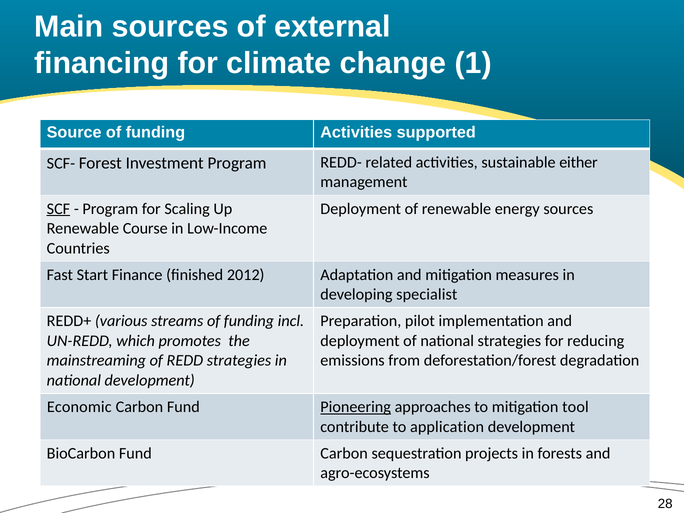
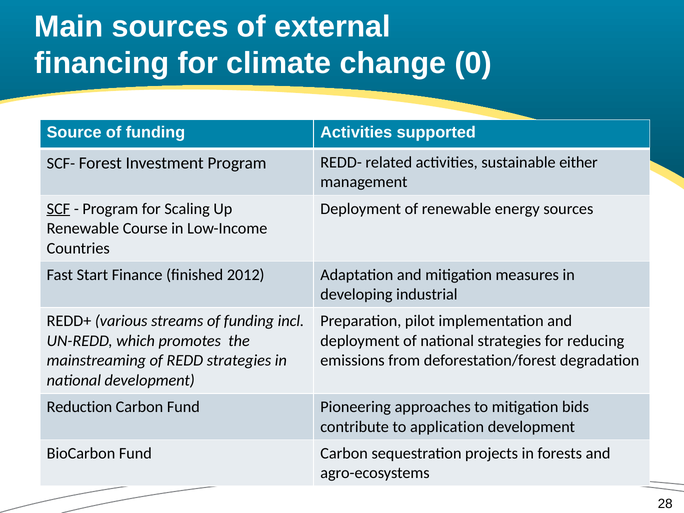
1: 1 -> 0
specialist: specialist -> industrial
Economic: Economic -> Reduction
Pioneering underline: present -> none
tool: tool -> bids
